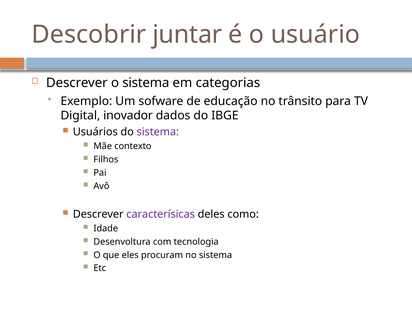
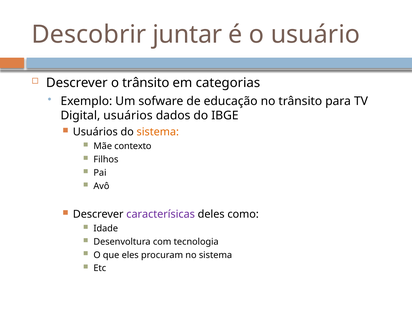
o sistema: sistema -> trânsito
Digital inovador: inovador -> usuários
sistema at (158, 132) colour: purple -> orange
